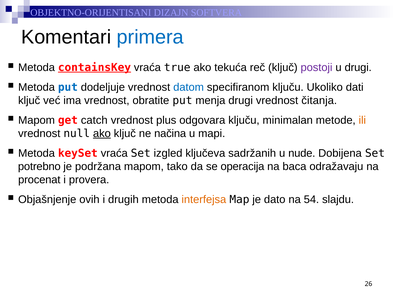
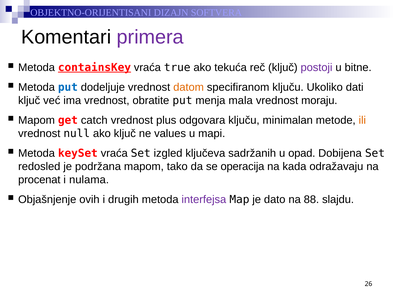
primera colour: blue -> purple
u drugi: drugi -> bitne
datom colour: blue -> orange
menja drugi: drugi -> mala
čitanja: čitanja -> moraju
ako at (102, 133) underline: present -> none
načina: načina -> values
nude: nude -> opad
potrebno: potrebno -> redosled
baca: baca -> kada
provera: provera -> nulama
interfejsa colour: orange -> purple
54: 54 -> 88
